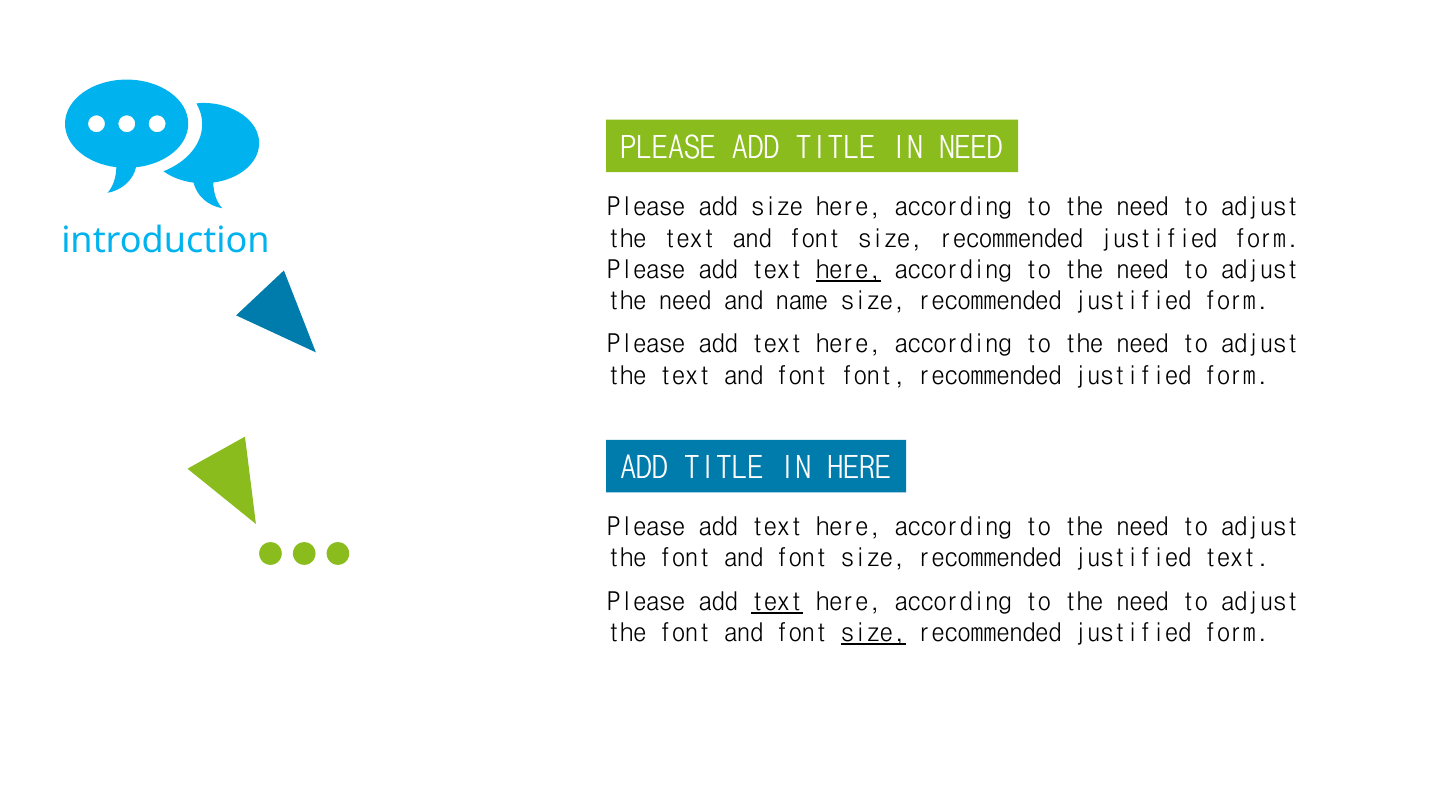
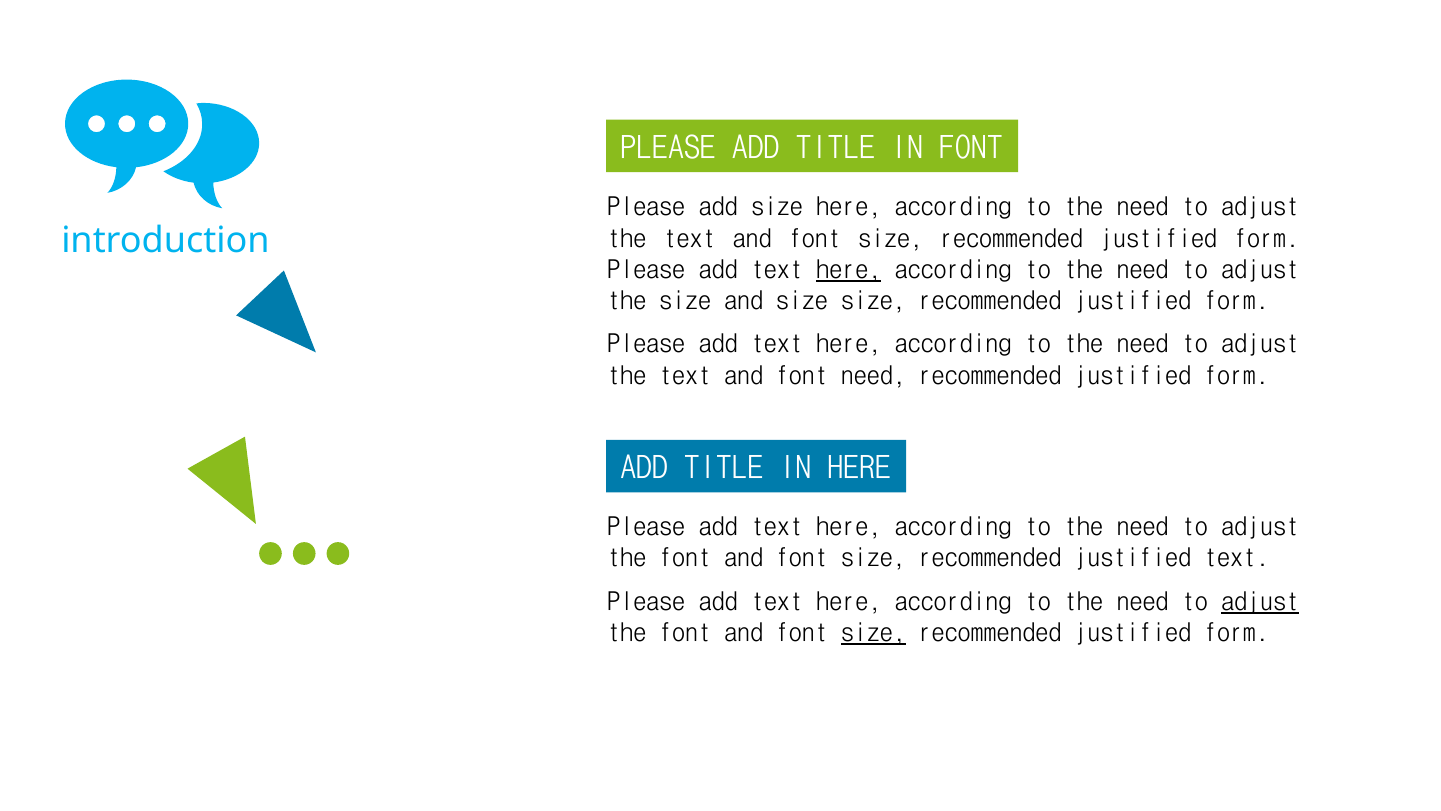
IN NEED: NEED -> FONT
need at (685, 301): need -> size
and name: name -> size
font font: font -> need
text at (777, 601) underline: present -> none
adjust at (1260, 601) underline: none -> present
